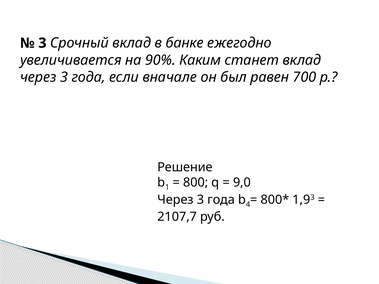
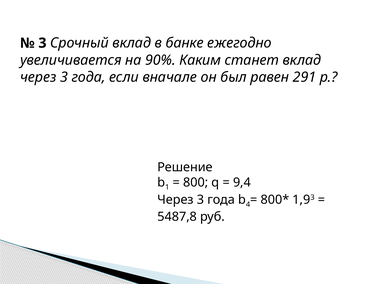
700: 700 -> 291
9,0: 9,0 -> 9,4
2107,7: 2107,7 -> 5487,8
